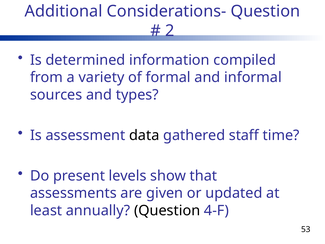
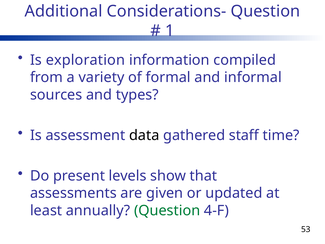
2: 2 -> 1
determined: determined -> exploration
Question at (167, 210) colour: black -> green
